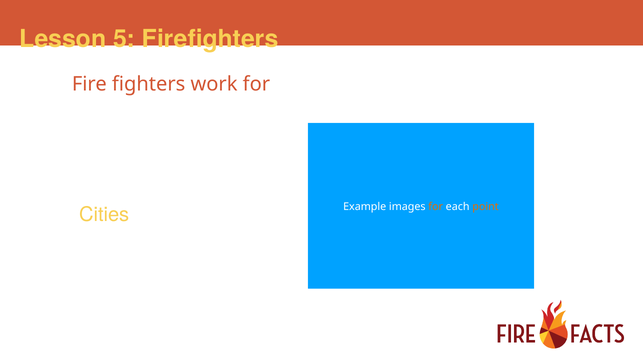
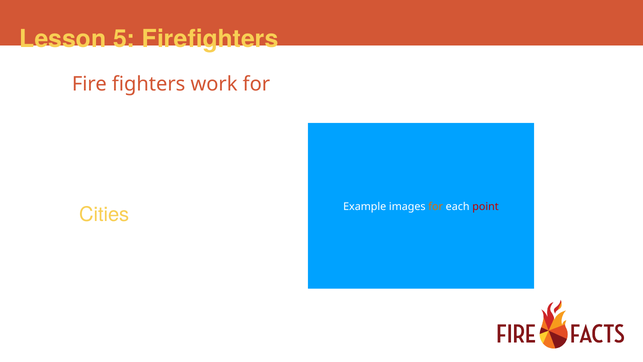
point colour: orange -> red
